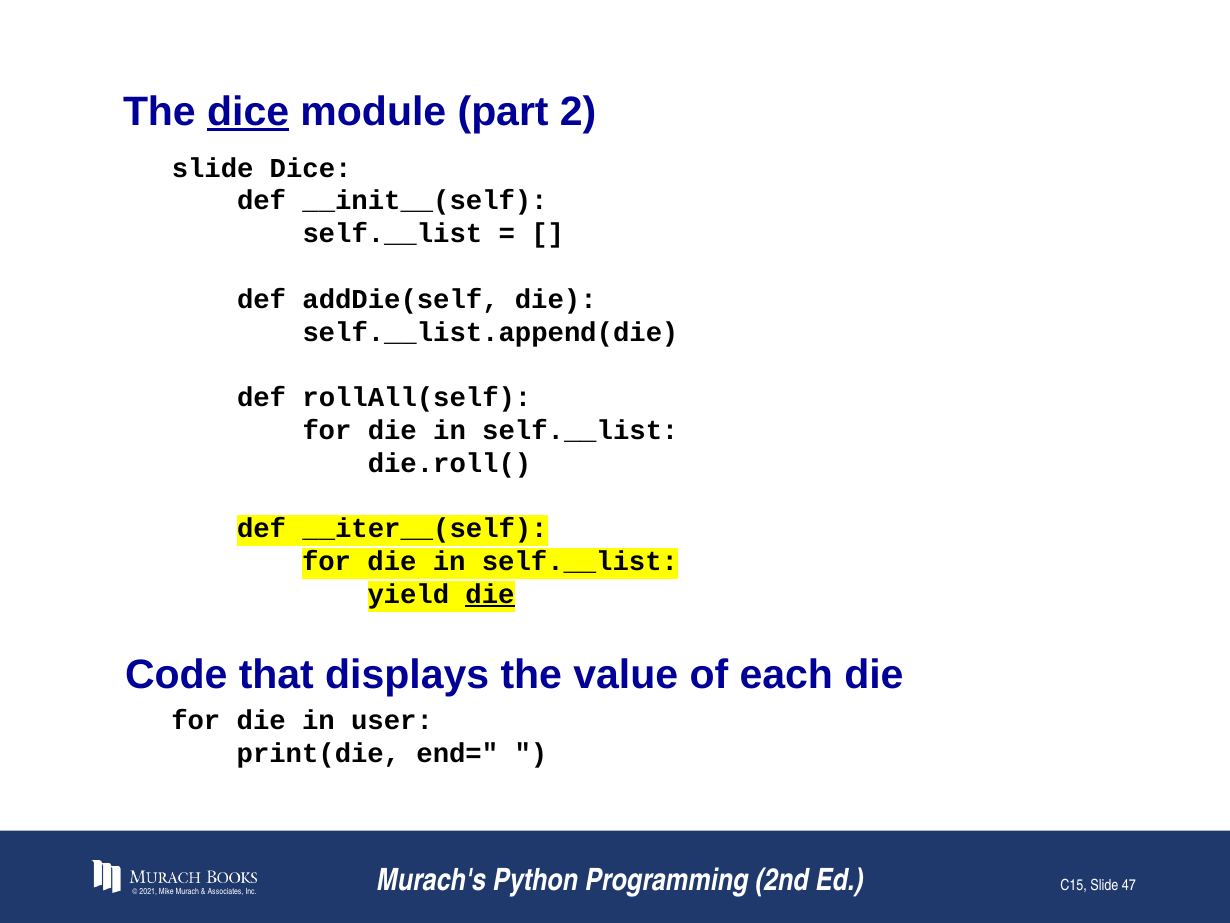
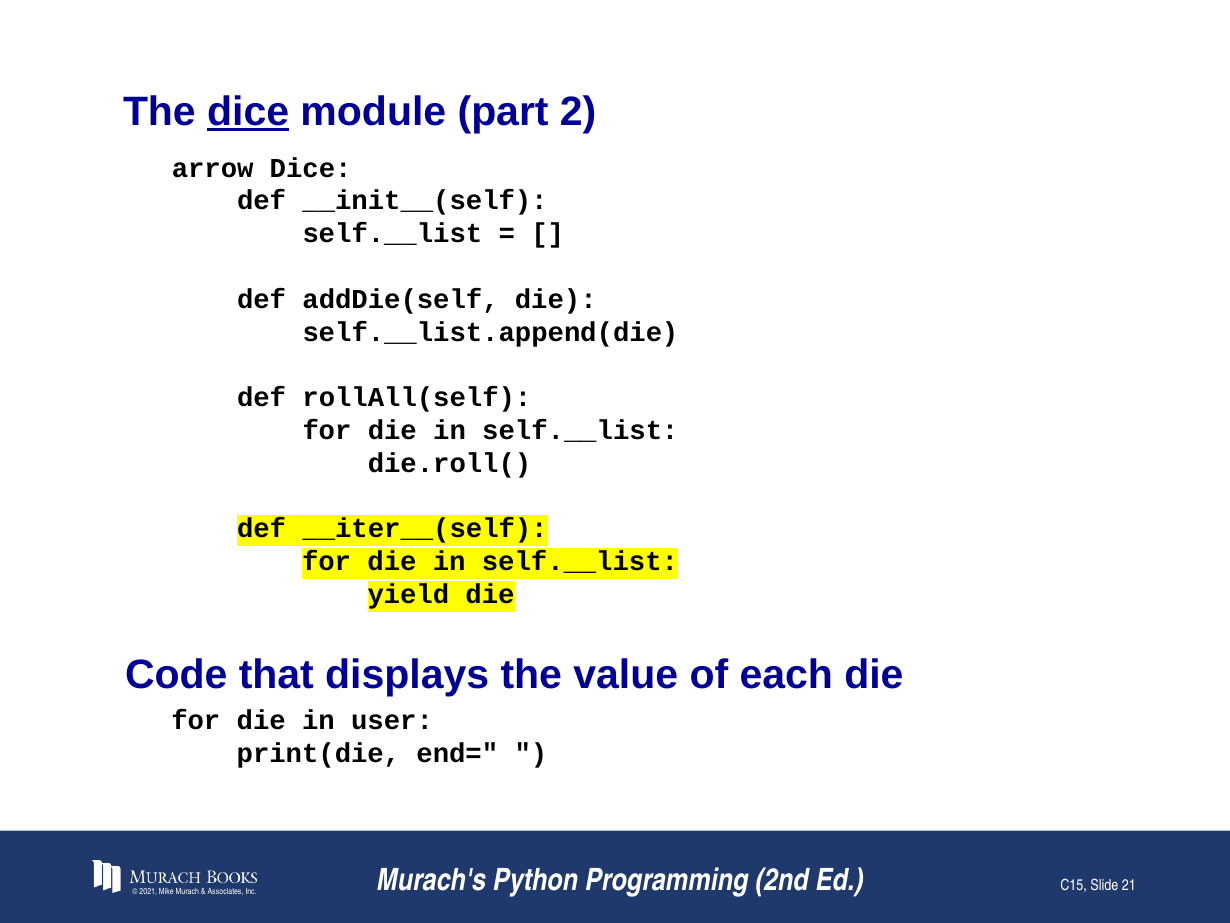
slide at (213, 168): slide -> arrow
die at (490, 594) underline: present -> none
47: 47 -> 21
